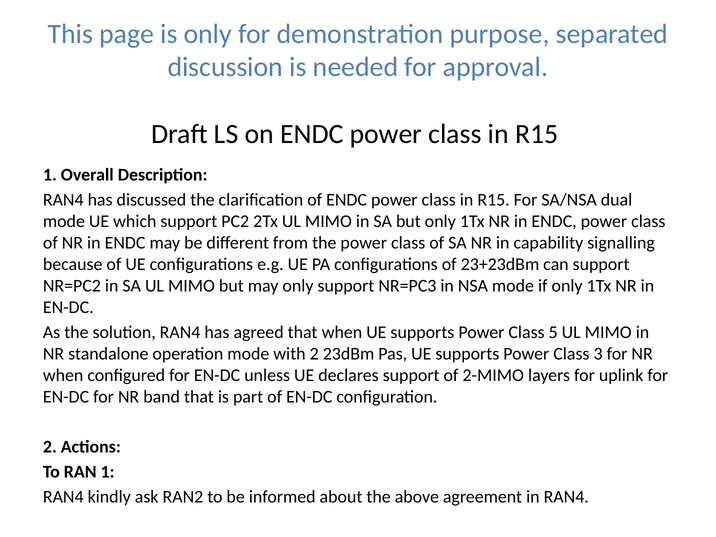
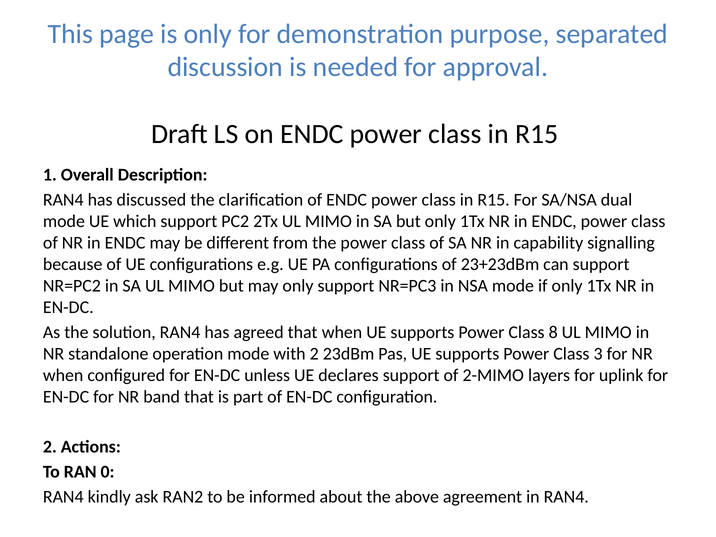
5: 5 -> 8
RAN 1: 1 -> 0
